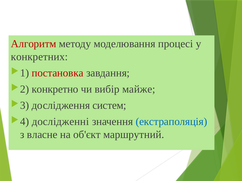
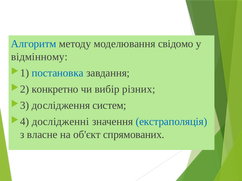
Алгоритм colour: red -> blue
процесі: процесі -> свідомо
конкретних: конкретних -> відмінному
постановка colour: red -> blue
майже: майже -> різних
маршрутний: маршрутний -> спрямованих
